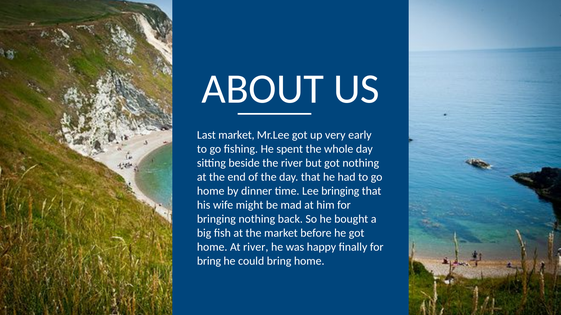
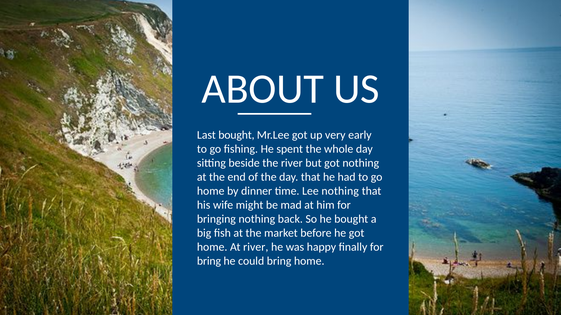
Last market: market -> bought
Lee bringing: bringing -> nothing
